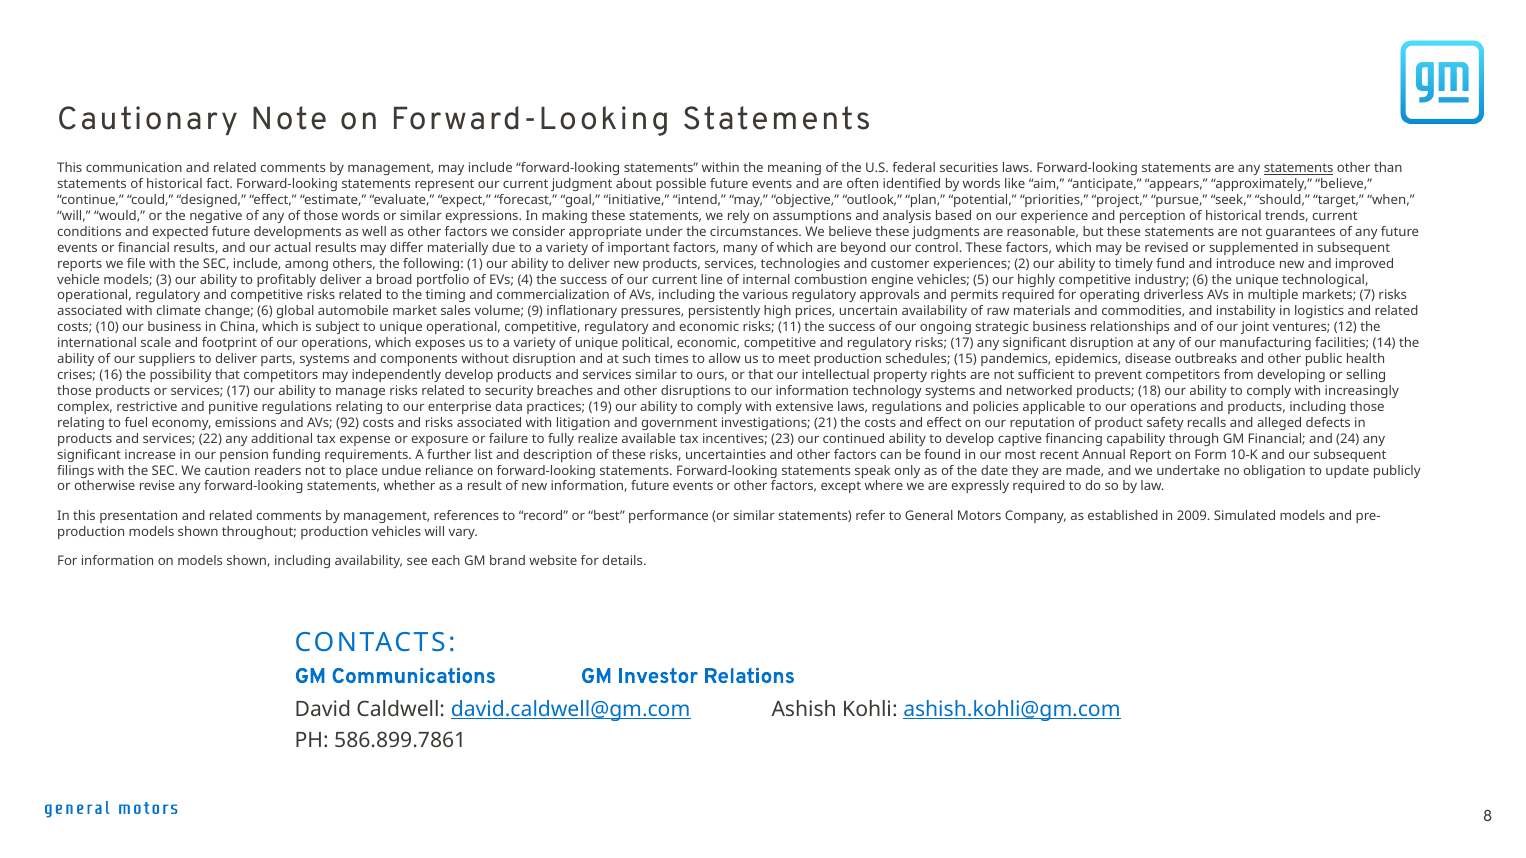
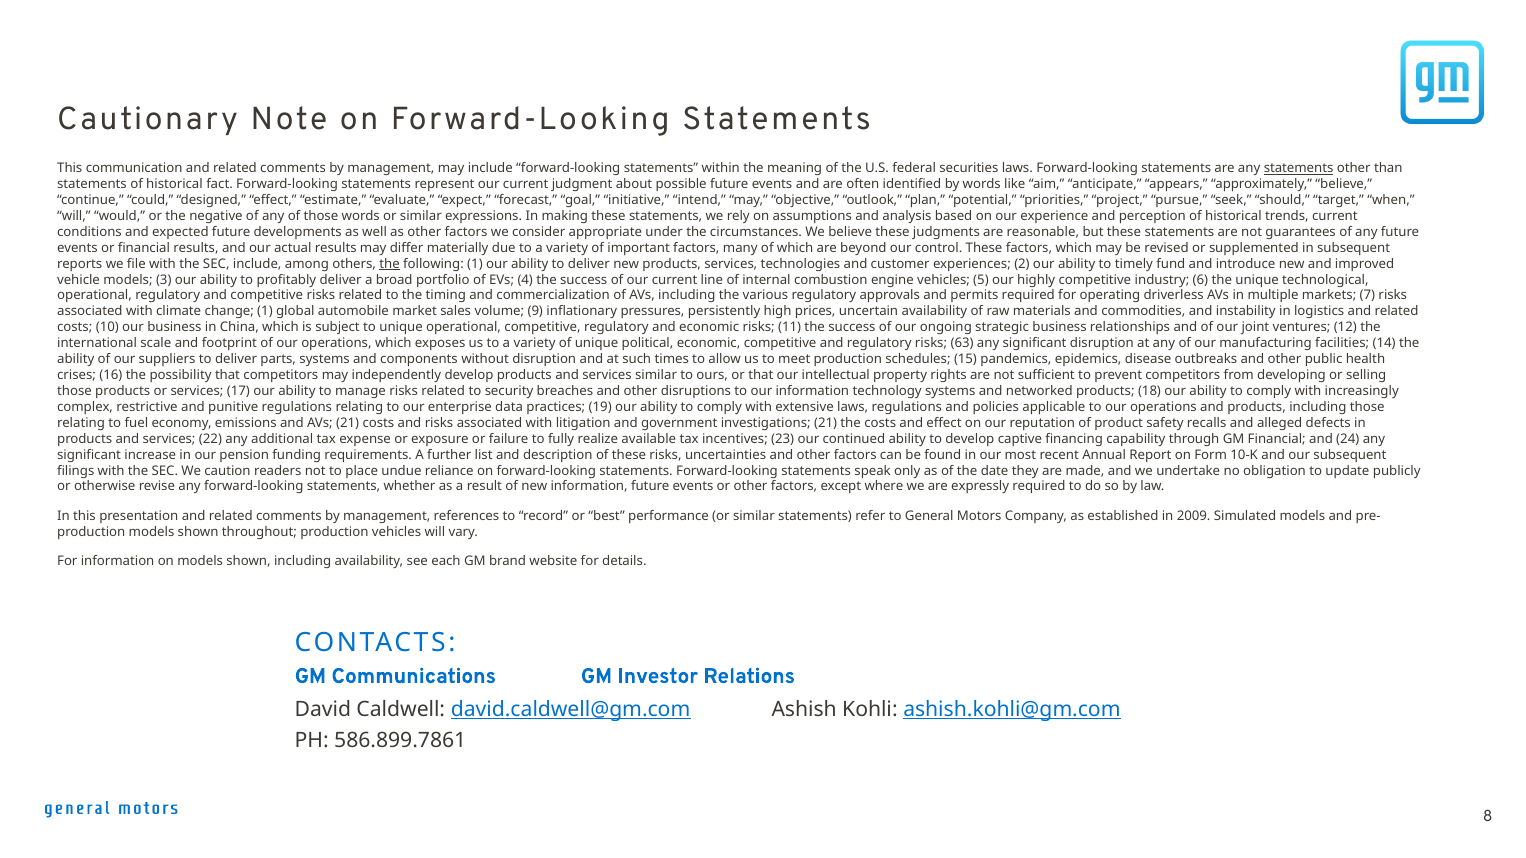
the at (390, 264) underline: none -> present
change 6: 6 -> 1
risks 17: 17 -> 63
AVs 92: 92 -> 21
